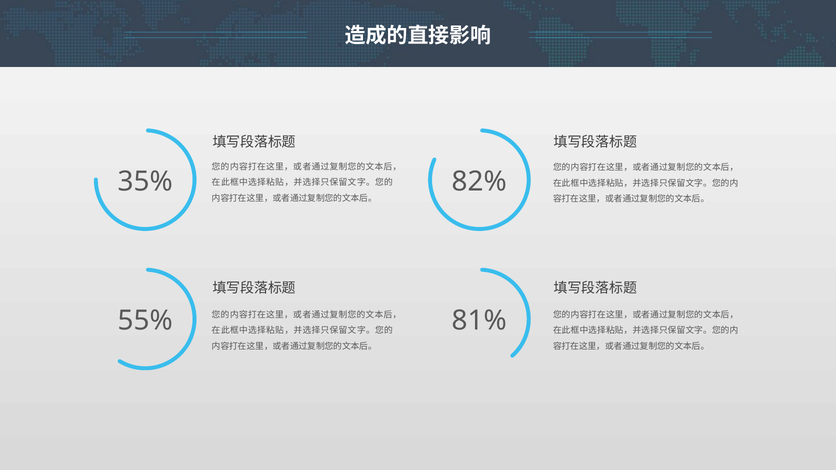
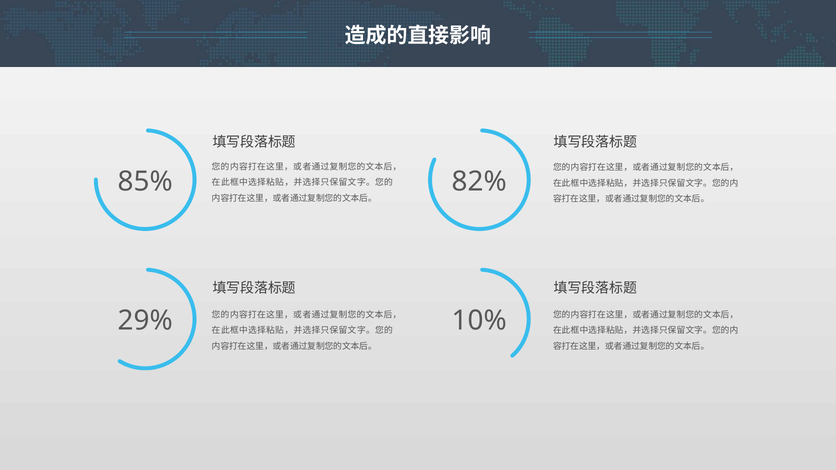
35%: 35% -> 85%
55%: 55% -> 29%
81%: 81% -> 10%
